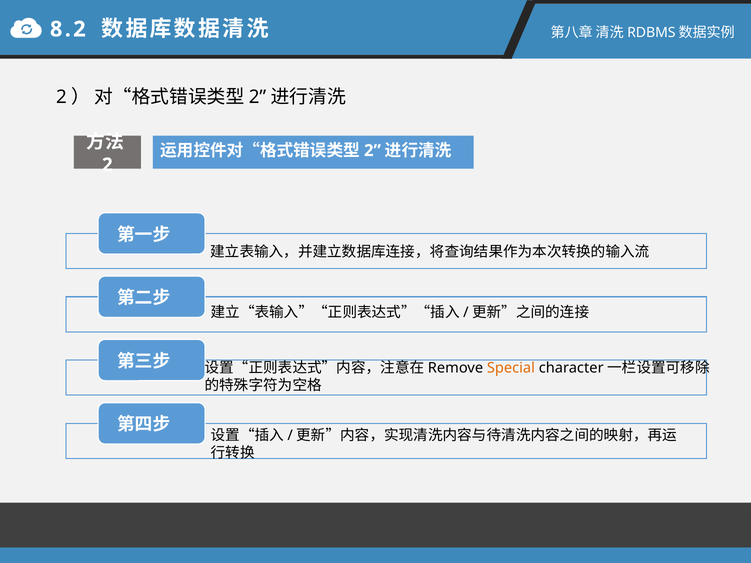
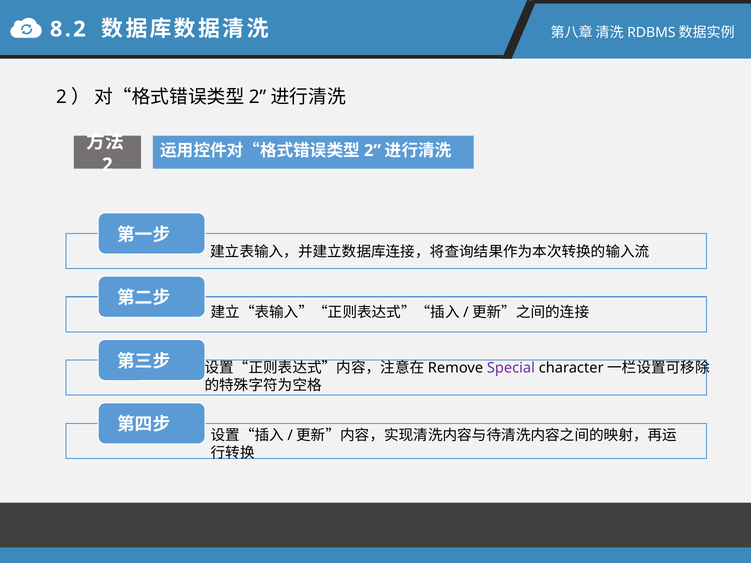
Special colour: orange -> purple
